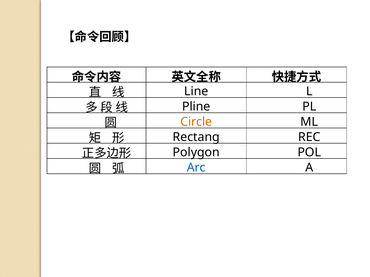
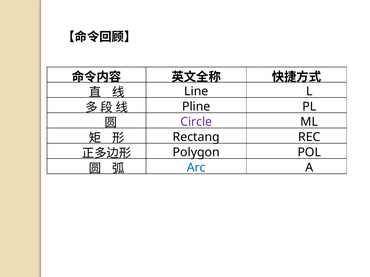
Circle colour: orange -> purple
